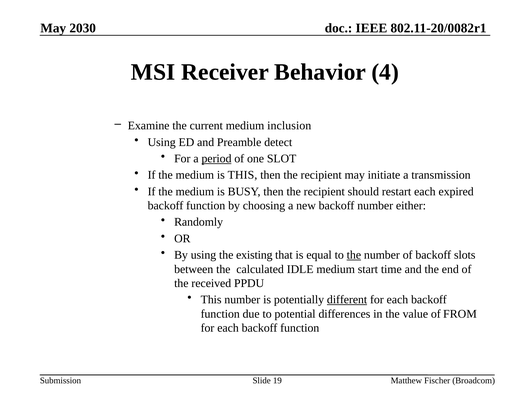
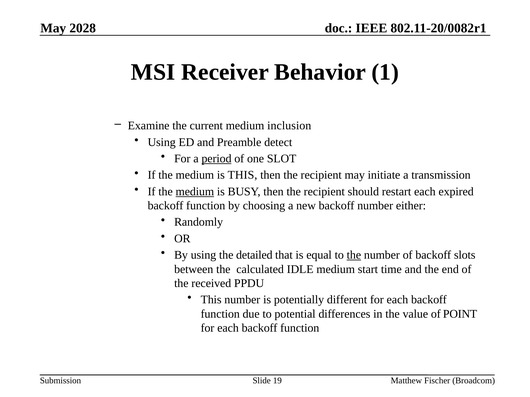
2030: 2030 -> 2028
4: 4 -> 1
medium at (195, 192) underline: none -> present
existing: existing -> detailed
different underline: present -> none
FROM: FROM -> POINT
